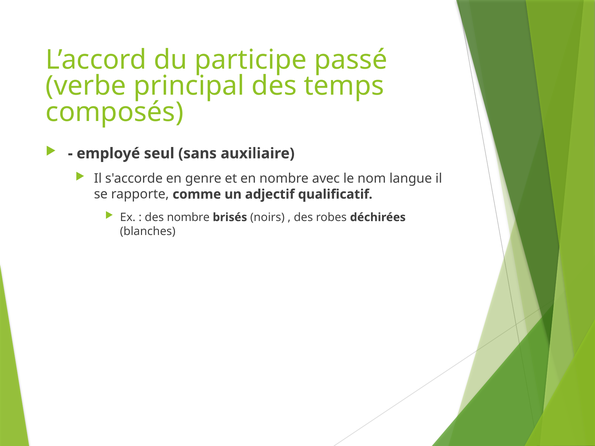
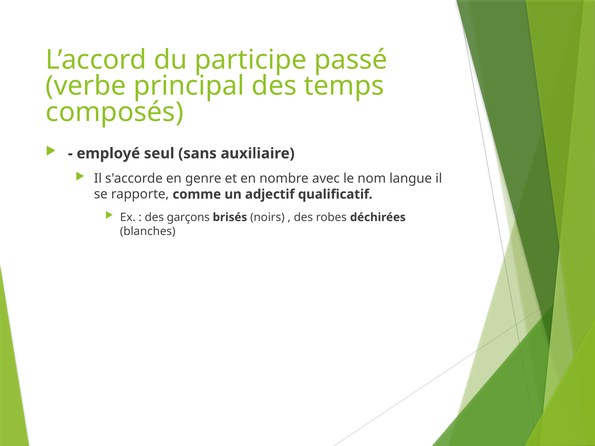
des nombre: nombre -> garçons
